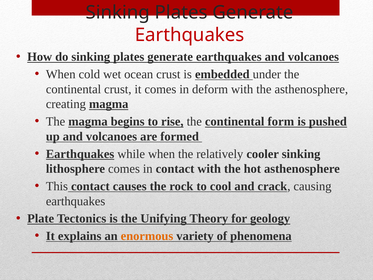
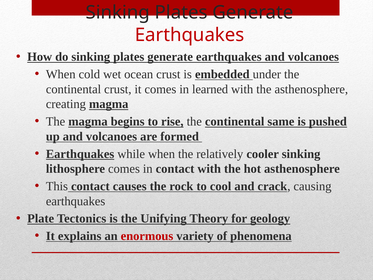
deform: deform -> learned
form: form -> same
enormous colour: orange -> red
